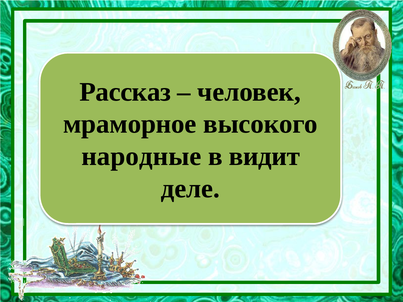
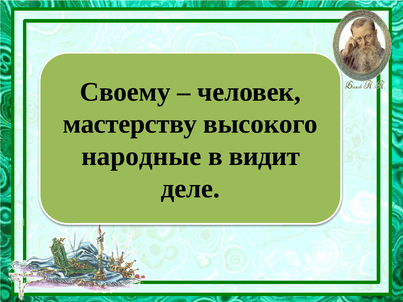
Рассказ: Рассказ -> Своему
мраморное: мраморное -> мастерству
